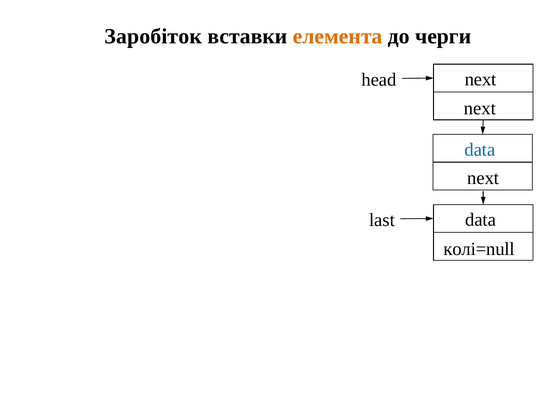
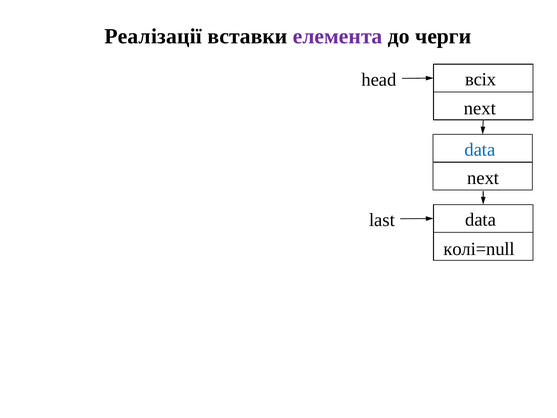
Заробіток: Заробіток -> Реалізації
елемента colour: orange -> purple
next at (481, 79): next -> всіх
